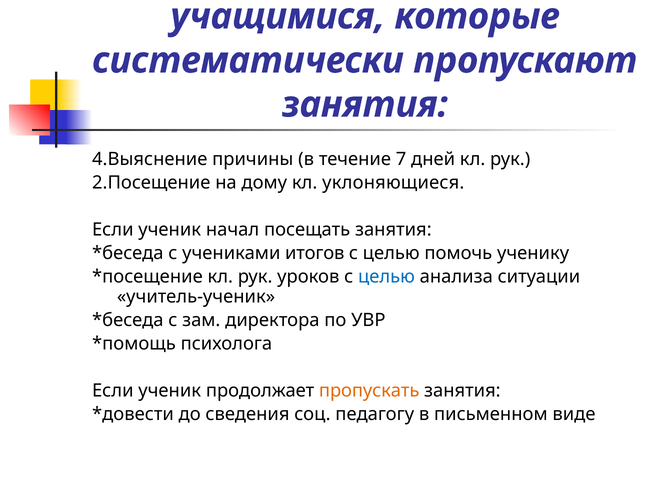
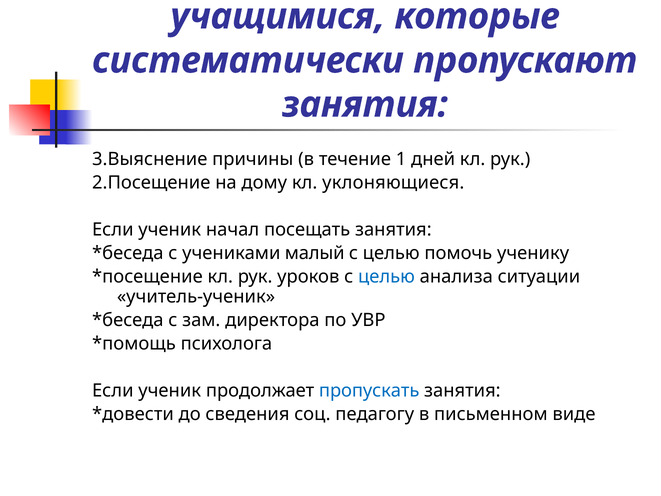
4.Выяснение: 4.Выяснение -> 3.Выяснение
7: 7 -> 1
итогов: итогов -> малый
пропускать colour: orange -> blue
